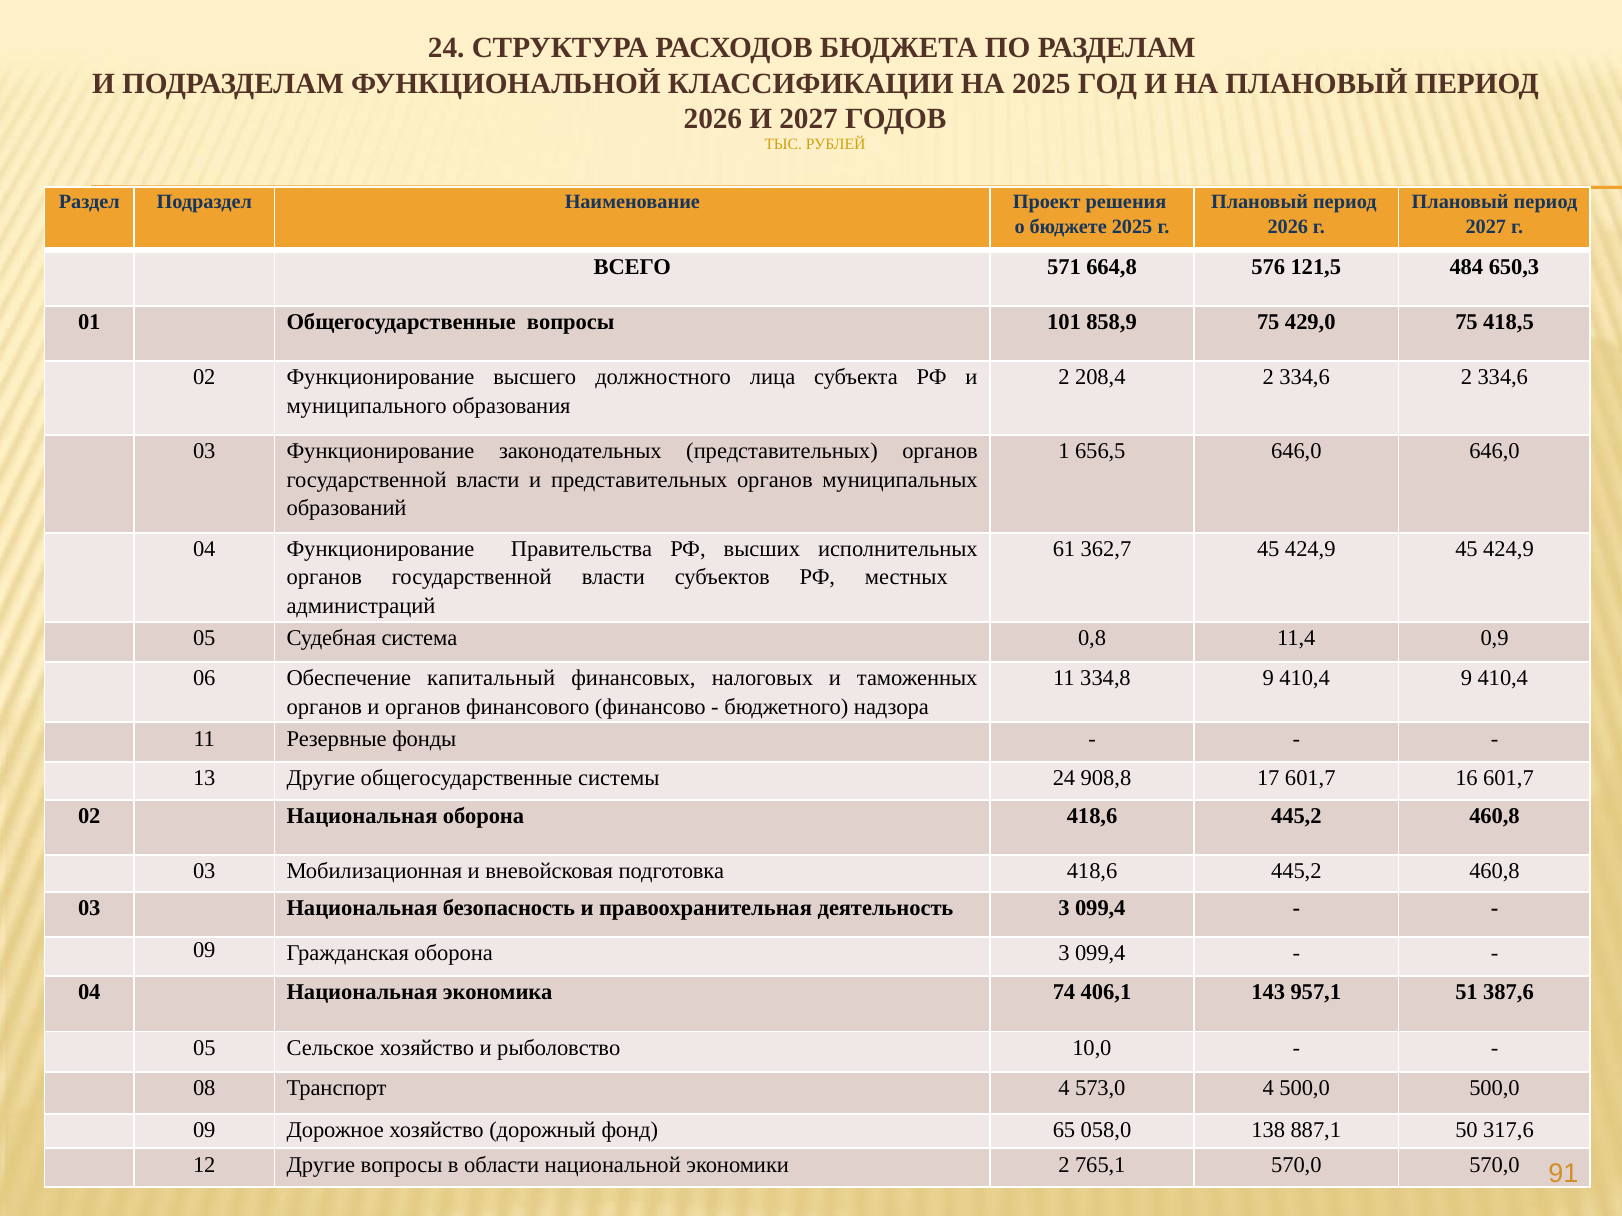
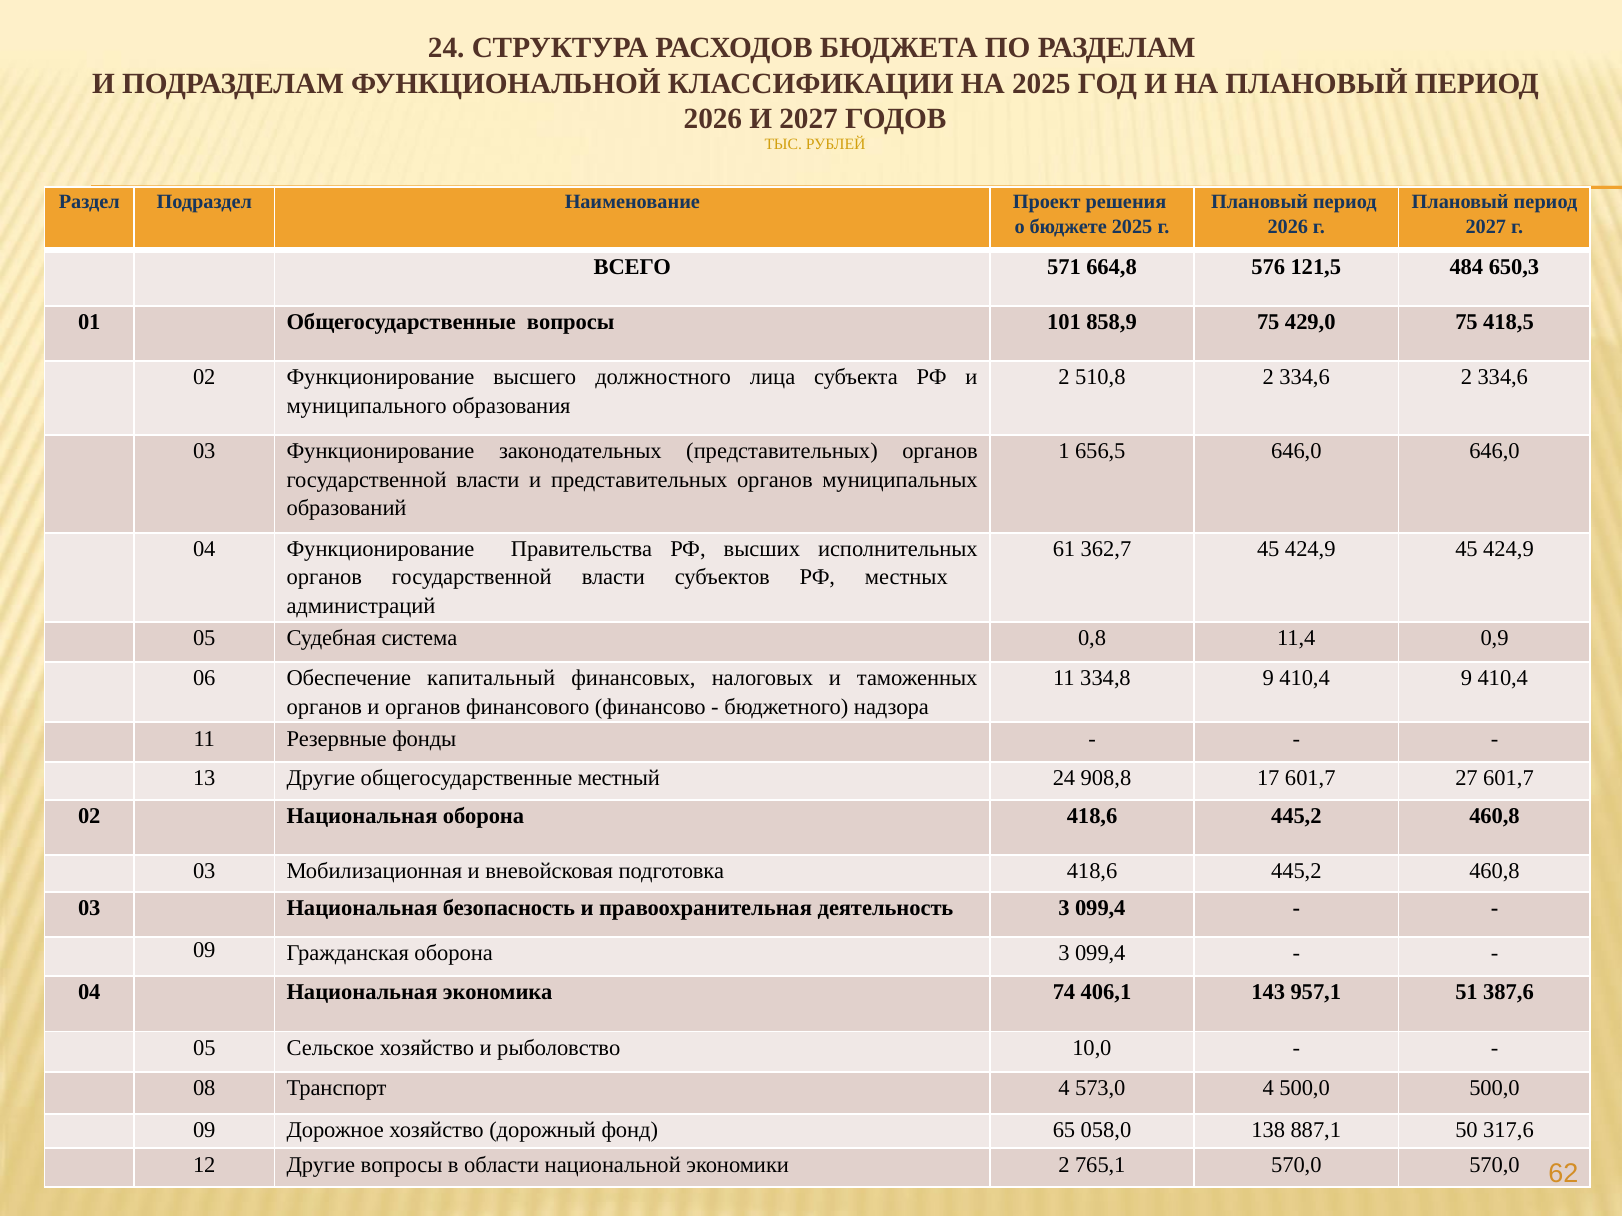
208,4: 208,4 -> 510,8
системы: системы -> местный
16: 16 -> 27
91: 91 -> 62
